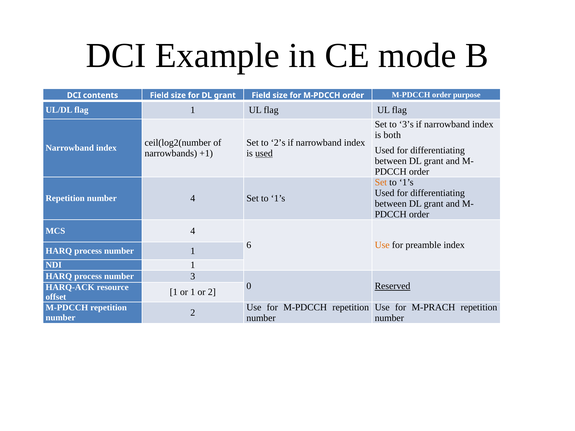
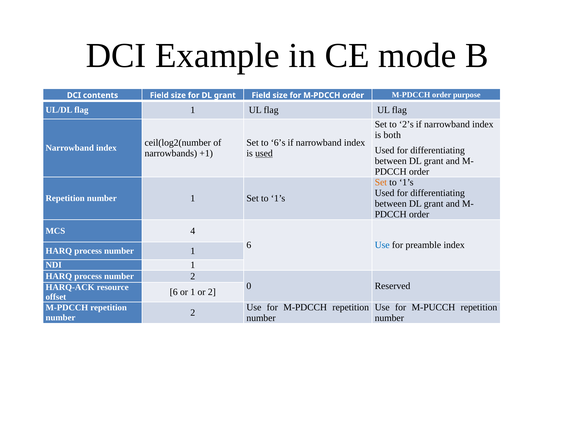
3’s: 3’s -> 2’s
2’s: 2’s -> 6’s
Repetition number 4: 4 -> 1
Use at (382, 245) colour: orange -> blue
process number 3: 3 -> 2
Reserved underline: present -> none
1 at (174, 292): 1 -> 6
M-PRACH: M-PRACH -> M-PUCCH
